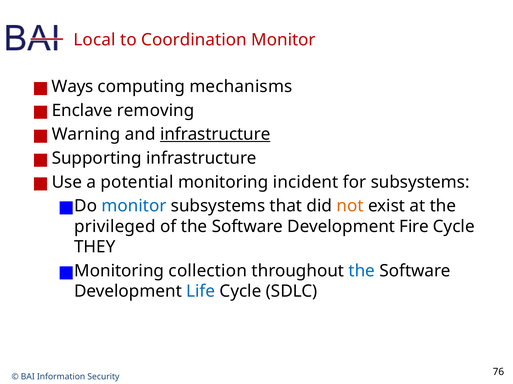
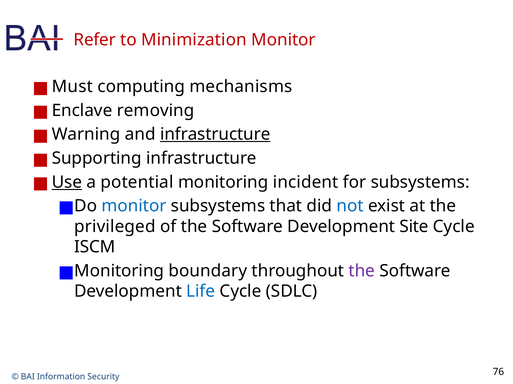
Local: Local -> Refer
Coordination: Coordination -> Minimization
Ways: Ways -> Must
Use underline: none -> present
not colour: orange -> blue
Fire: Fire -> Site
THEY: THEY -> ISCM
collection: collection -> boundary
the at (362, 271) colour: blue -> purple
